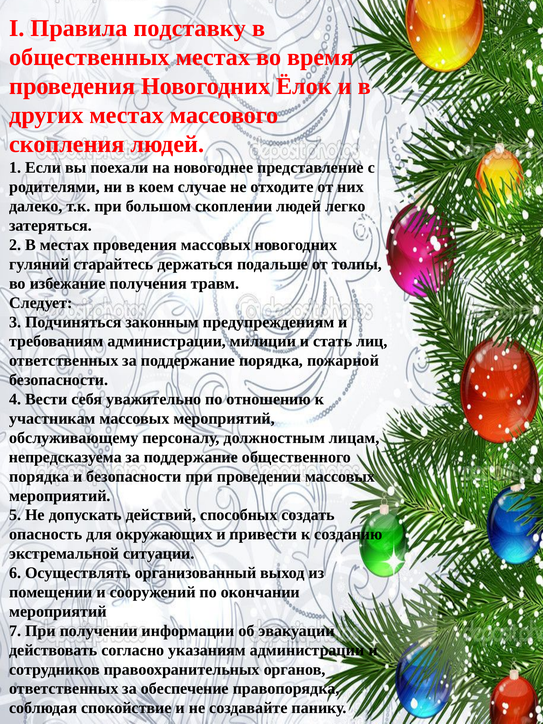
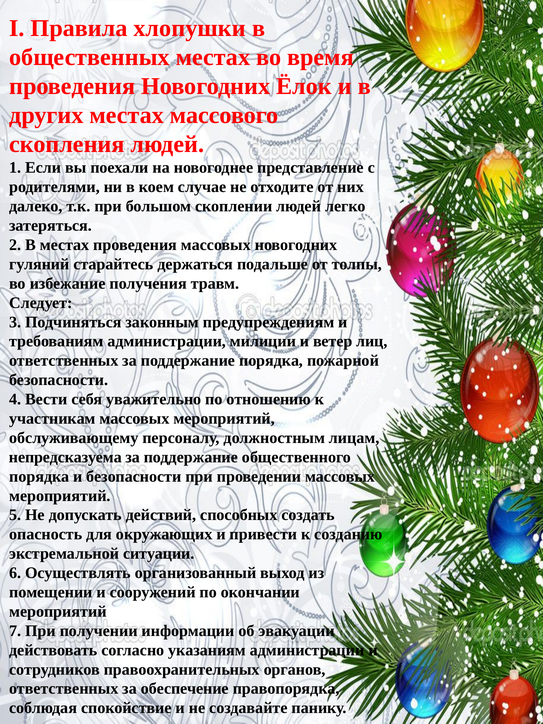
подставку: подставку -> хлопушки
стать: стать -> ветер
